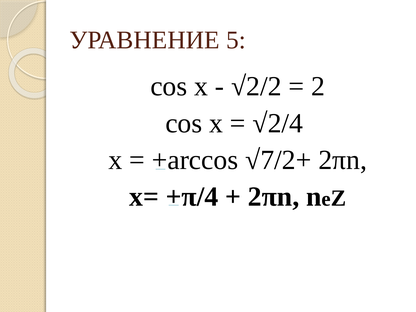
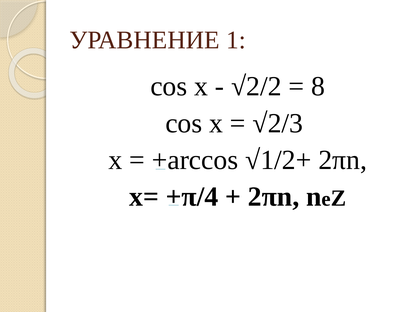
5: 5 -> 1
2: 2 -> 8
√2/4: √2/4 -> √2/3
√7/2+: √7/2+ -> √1/2+
